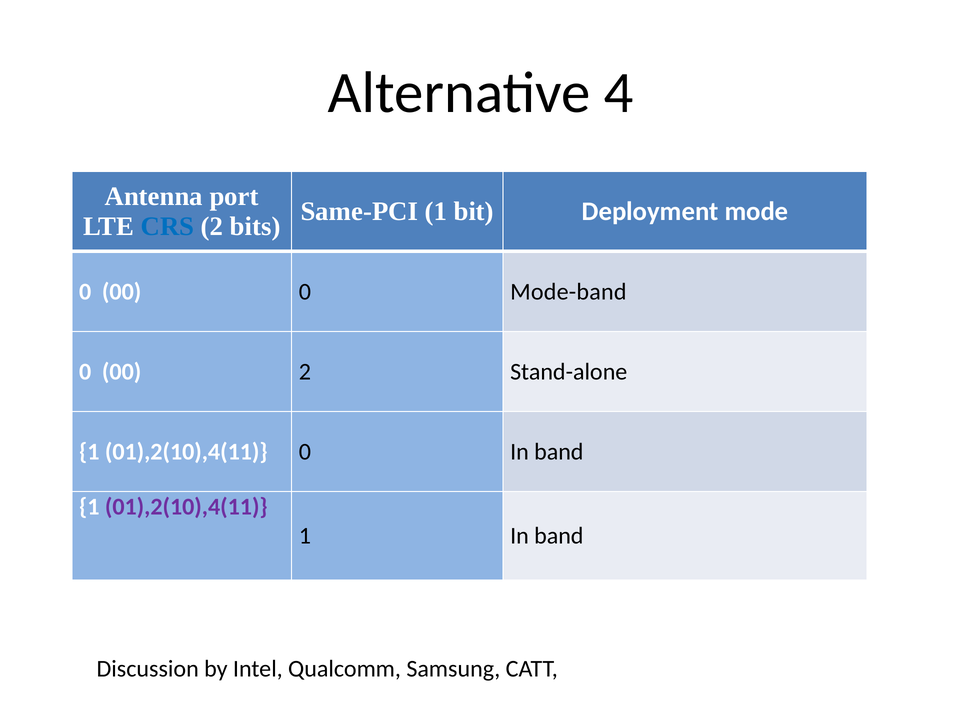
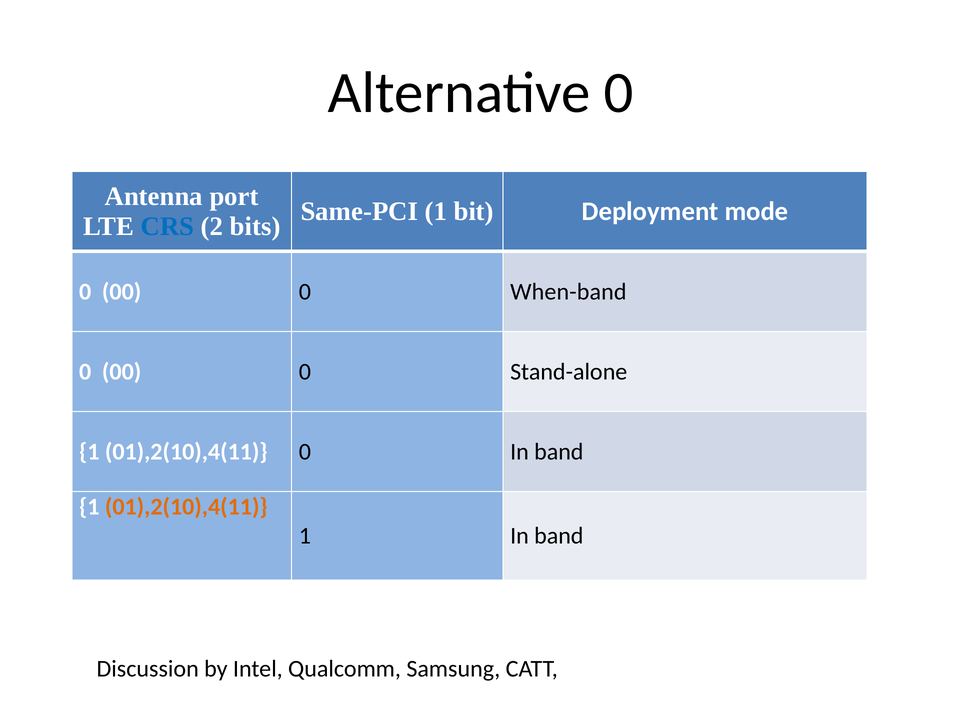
Alternative 4: 4 -> 0
Mode-band: Mode-band -> When-band
2 at (305, 372): 2 -> 0
01),2(10),4(11 at (186, 507) colour: purple -> orange
